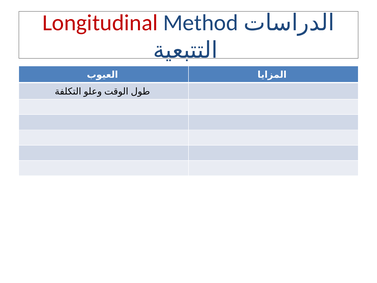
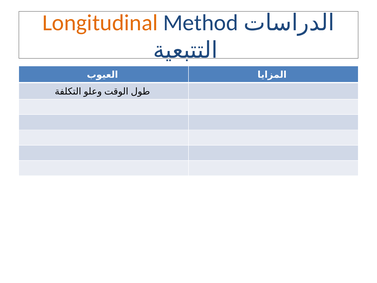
Longitudinal colour: red -> orange
